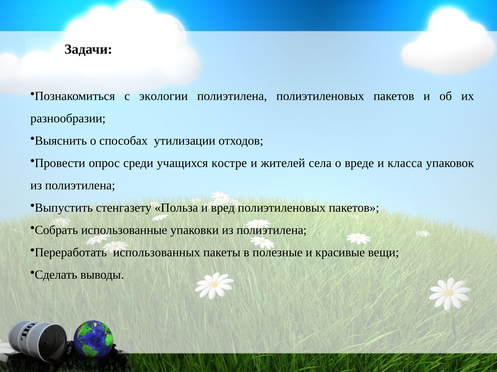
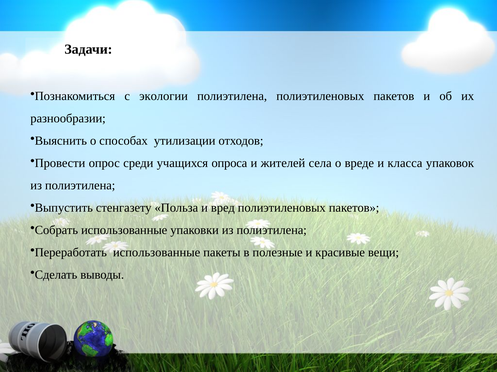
костре: костре -> опроса
Переработать использованных: использованных -> использованные
